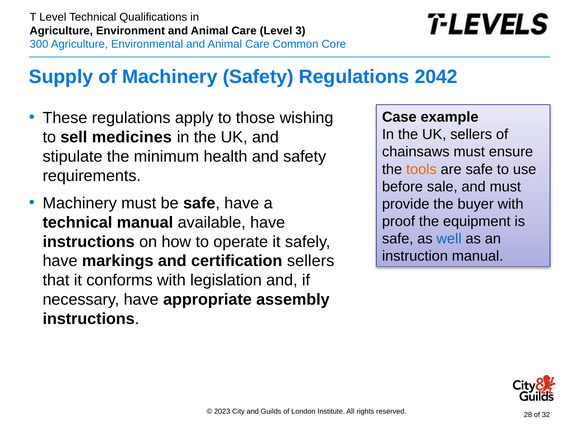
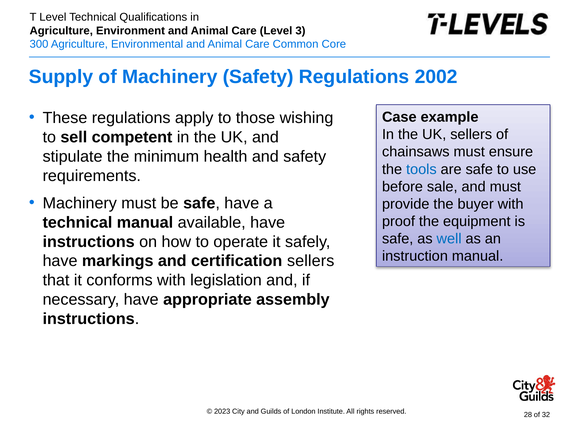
2042: 2042 -> 2002
medicines: medicines -> competent
tools colour: orange -> blue
